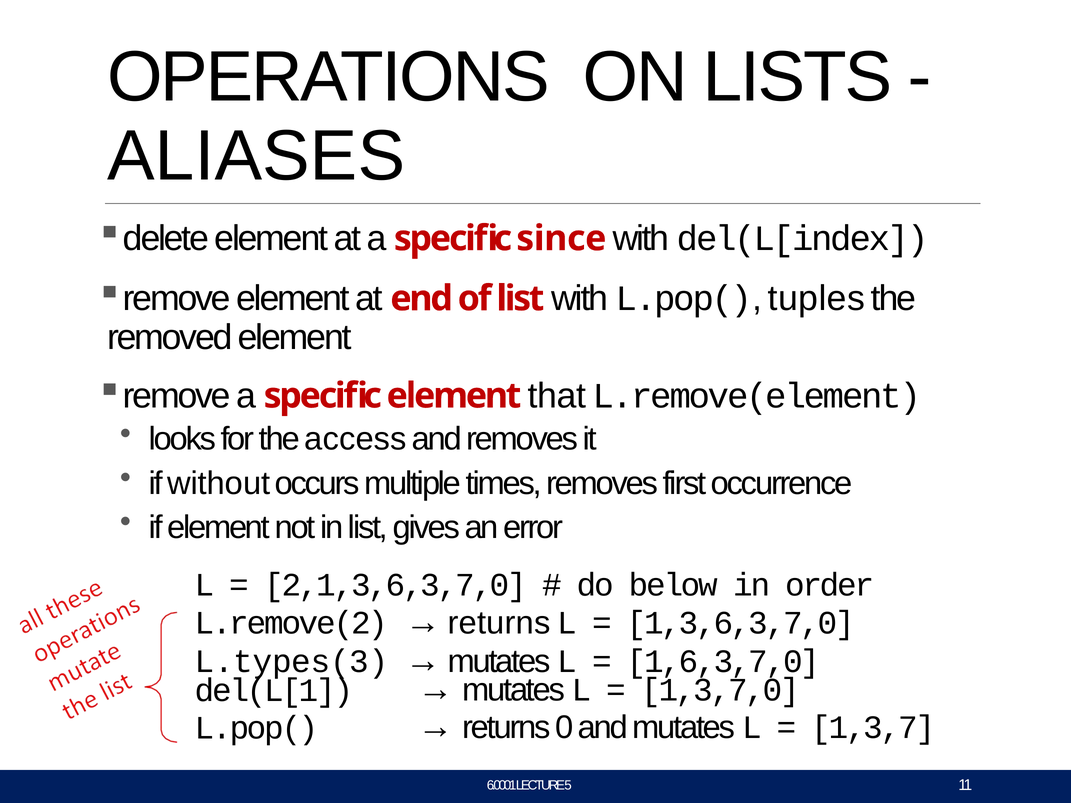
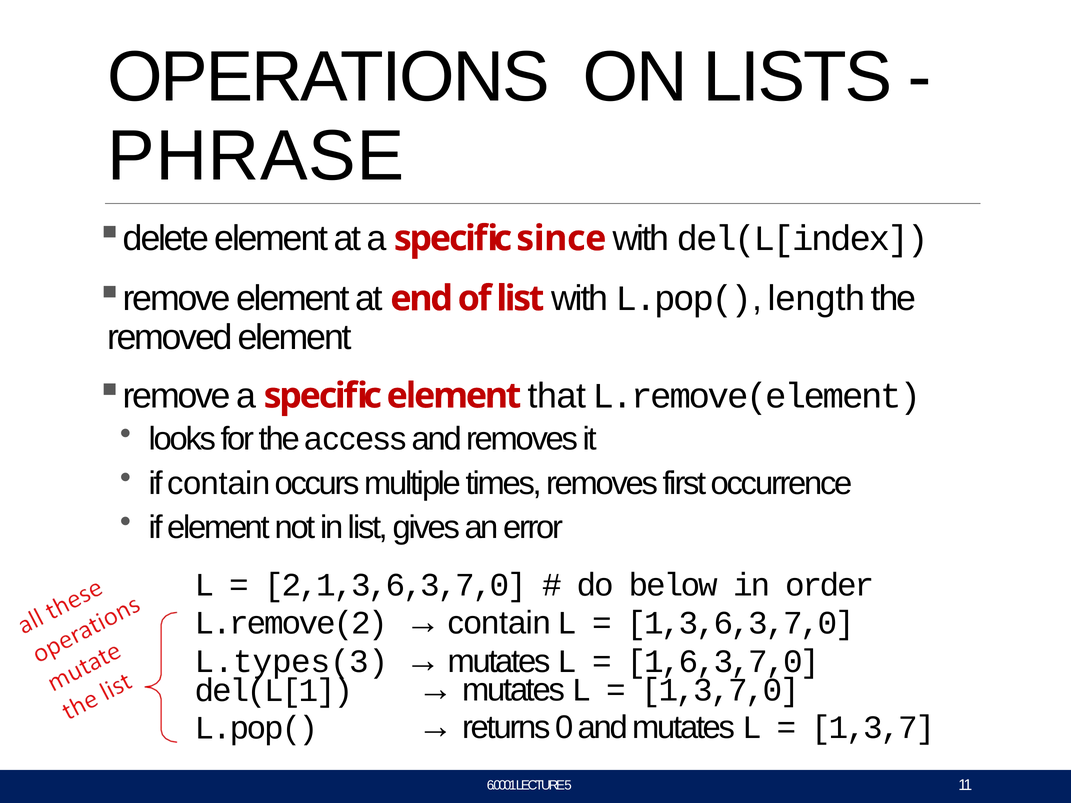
ALIASES: ALIASES -> PHRASE
tuples: tuples -> length
if without: without -> contain
returns at (499, 623): returns -> contain
